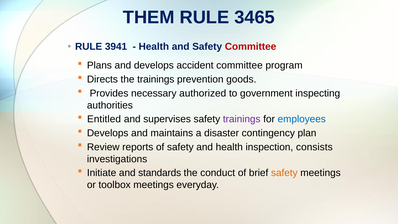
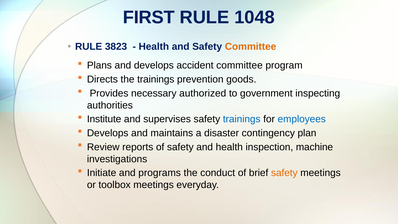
THEM: THEM -> FIRST
3465: 3465 -> 1048
3941: 3941 -> 3823
Committee at (251, 47) colour: red -> orange
Entitled: Entitled -> Institute
trainings at (242, 119) colour: purple -> blue
consists: consists -> machine
standards: standards -> programs
